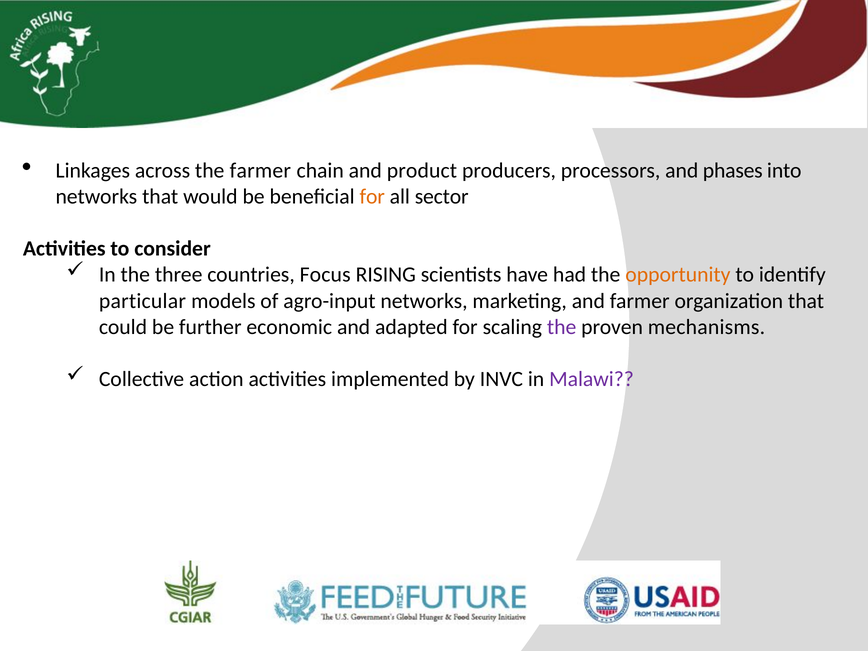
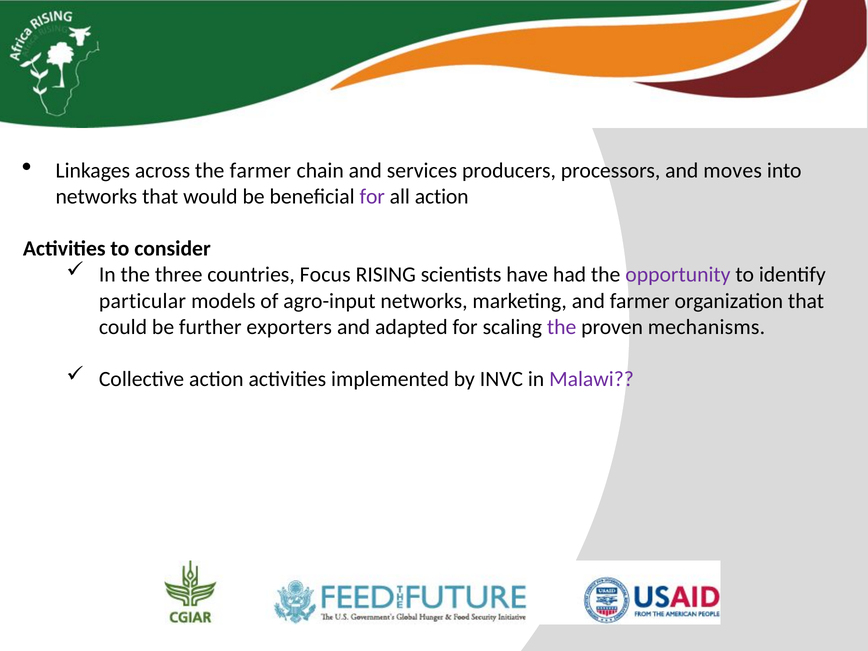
product: product -> services
phases: phases -> moves
for at (372, 197) colour: orange -> purple
all sector: sector -> action
opportunity colour: orange -> purple
economic: economic -> exporters
